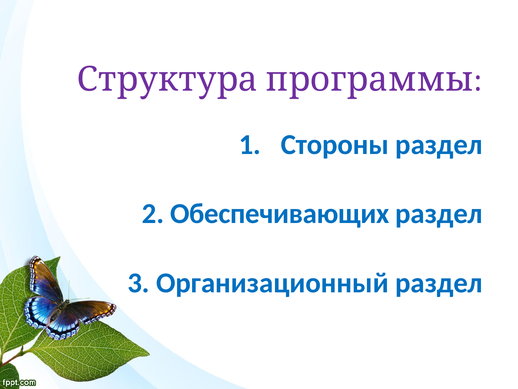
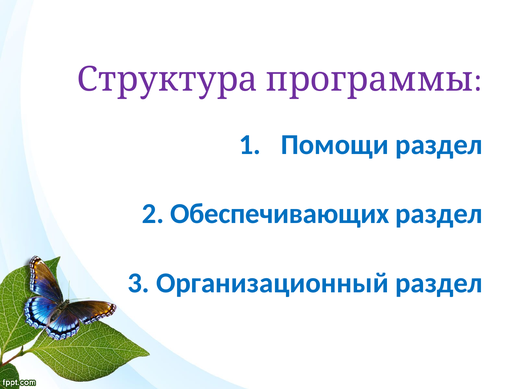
Стороны: Стороны -> Помощи
